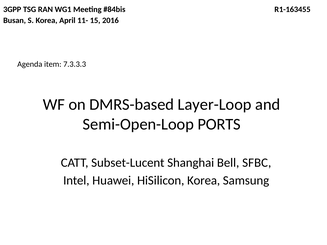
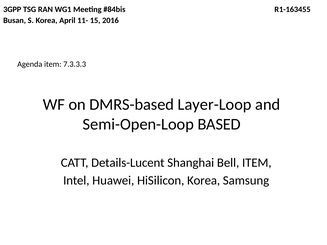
PORTS: PORTS -> BASED
Subset-Lucent: Subset-Lucent -> Details-Lucent
Bell SFBC: SFBC -> ITEM
